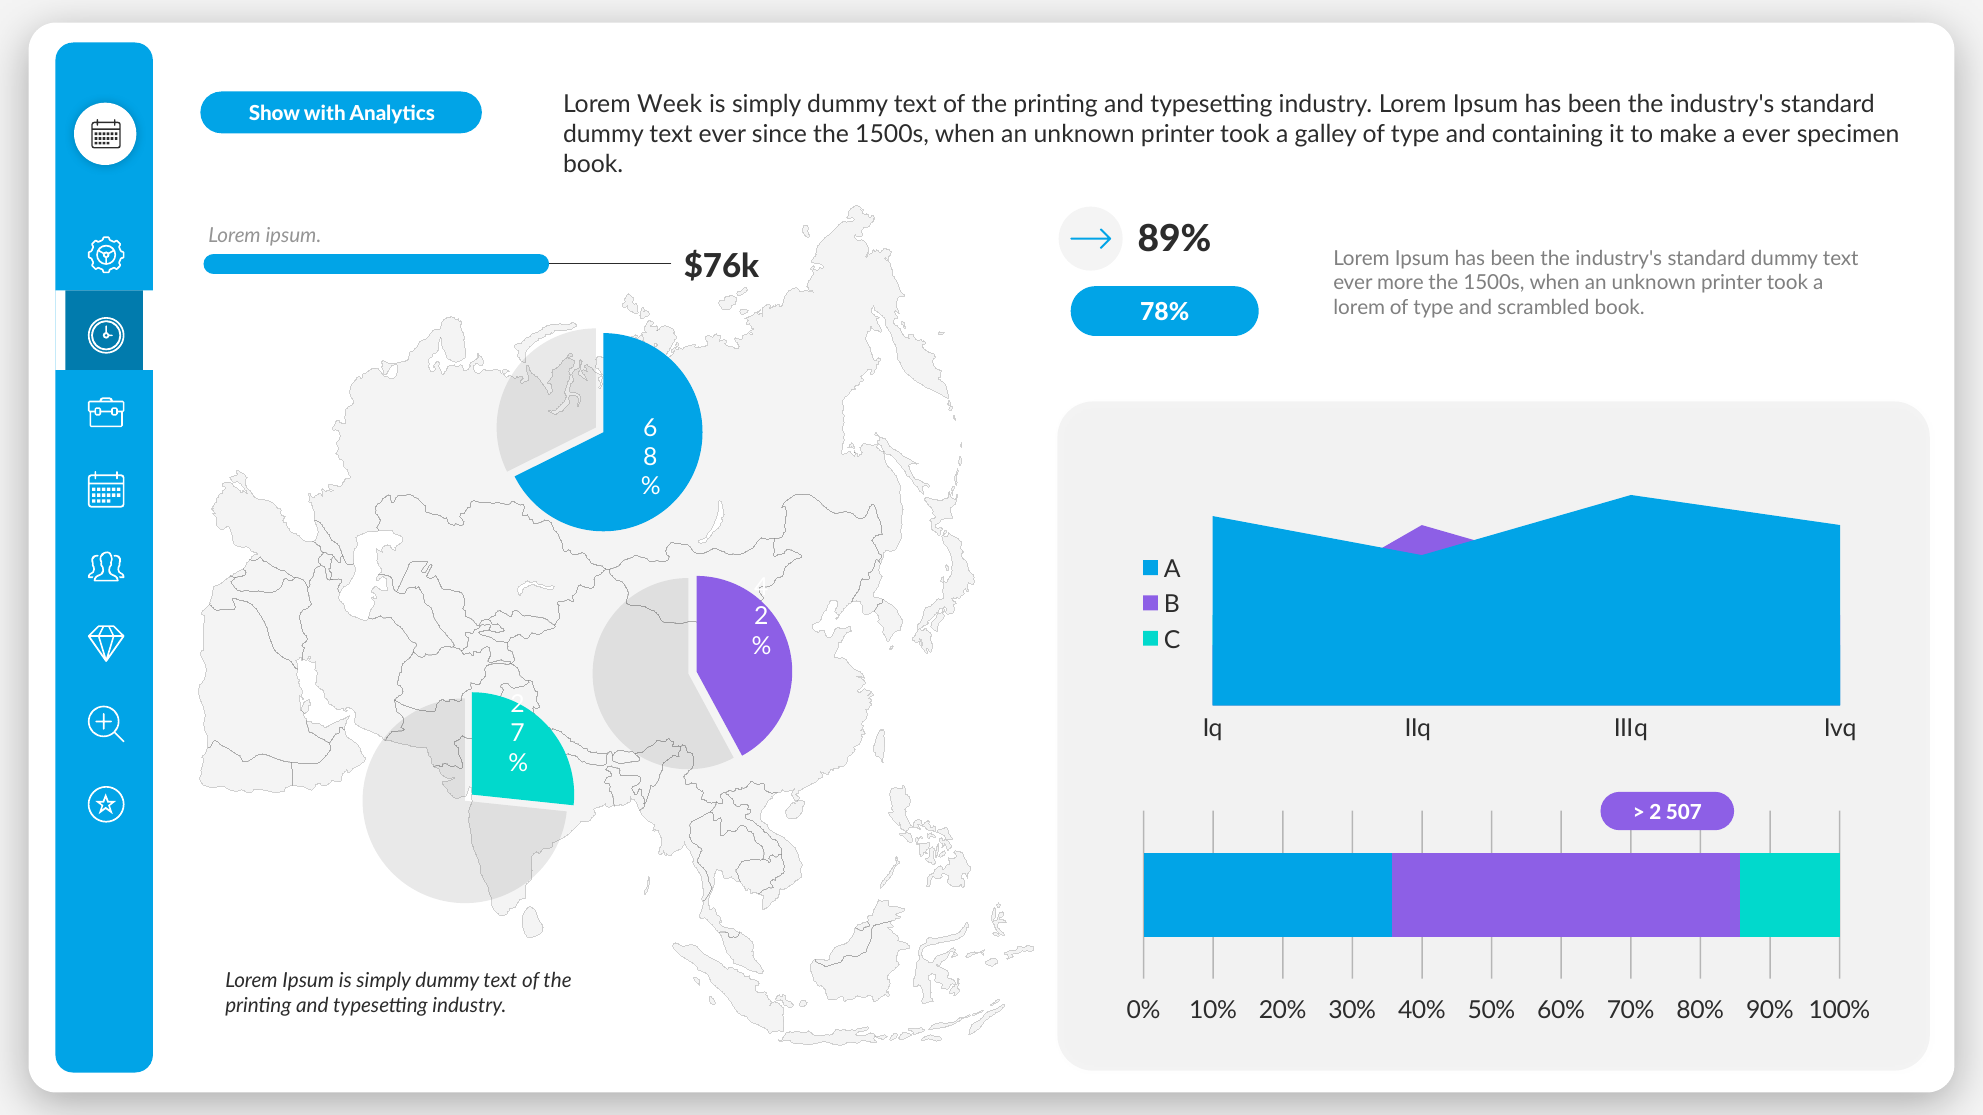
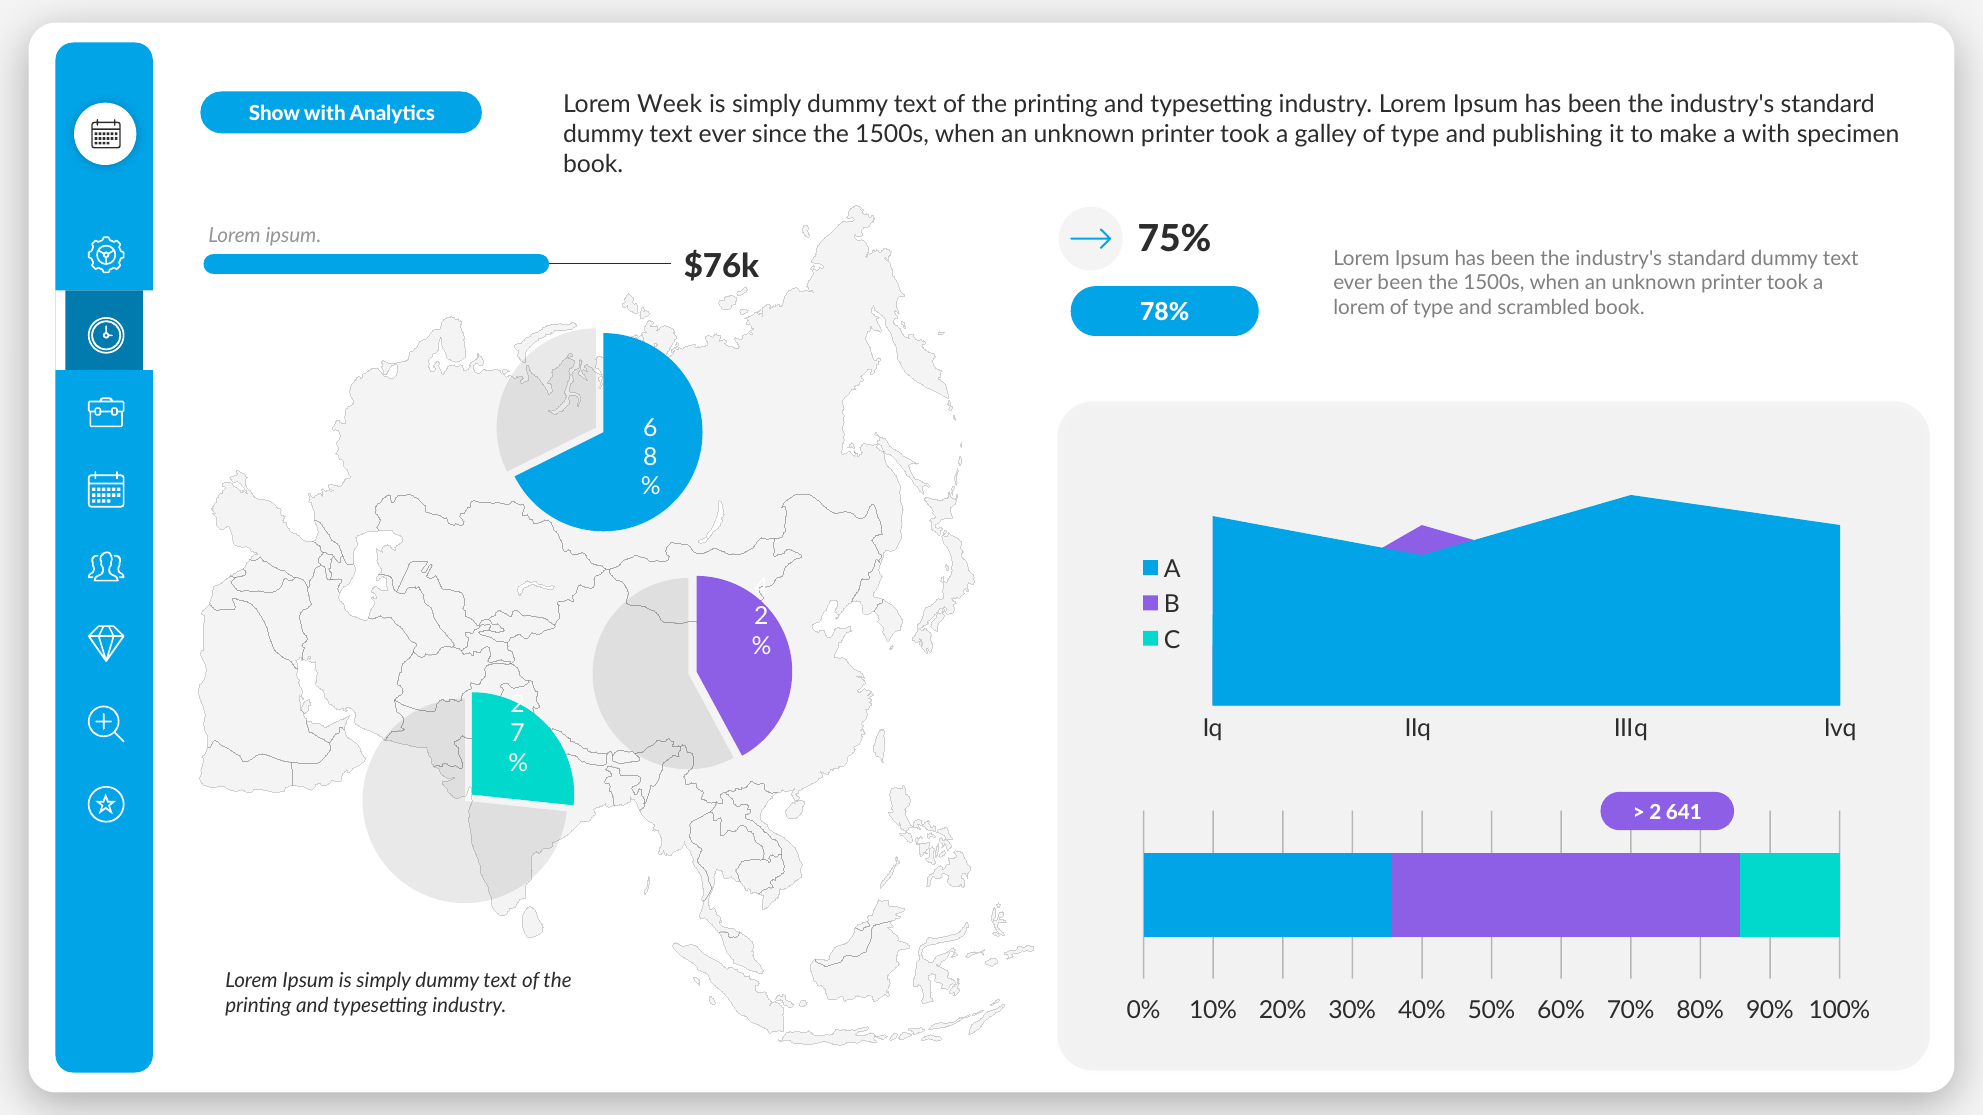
containing: containing -> publishing
a ever: ever -> with
89%: 89% -> 75%
ever more: more -> been
507: 507 -> 641
